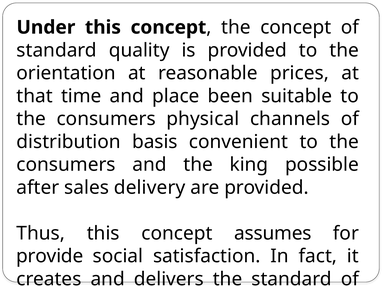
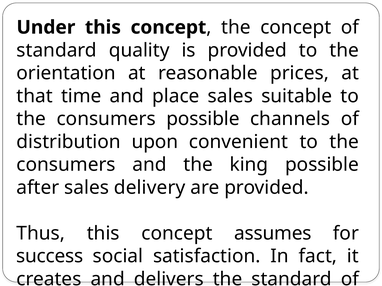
place been: been -> sales
consumers physical: physical -> possible
basis: basis -> upon
provide: provide -> success
